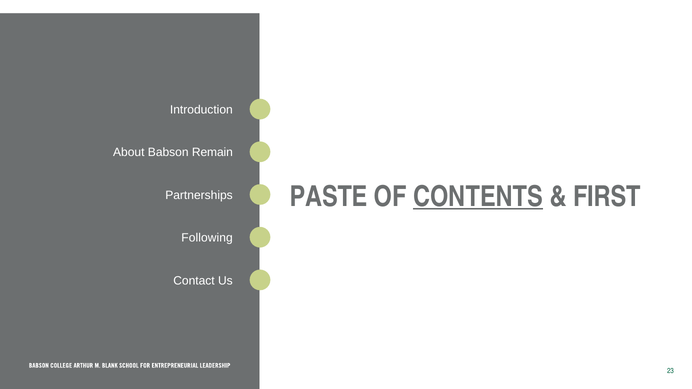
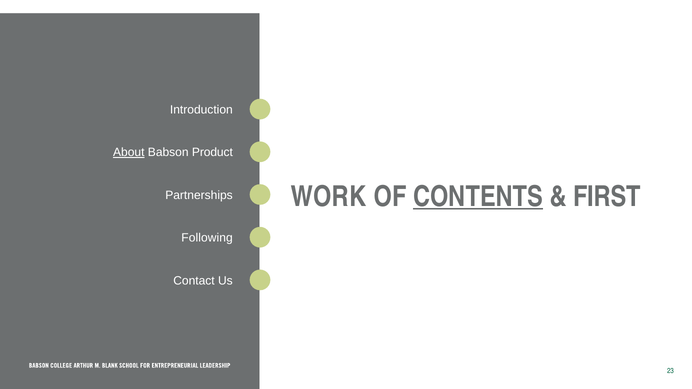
About underline: none -> present
Remain: Remain -> Product
PASTE: PASTE -> WORK
